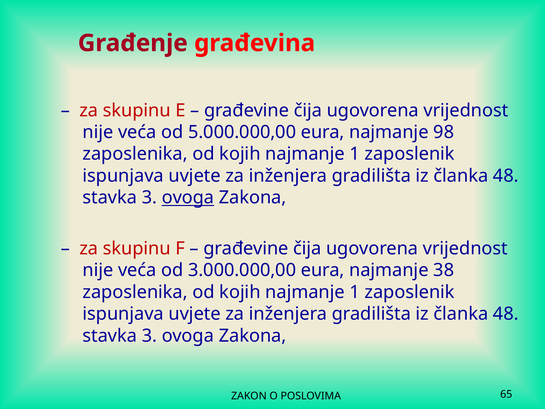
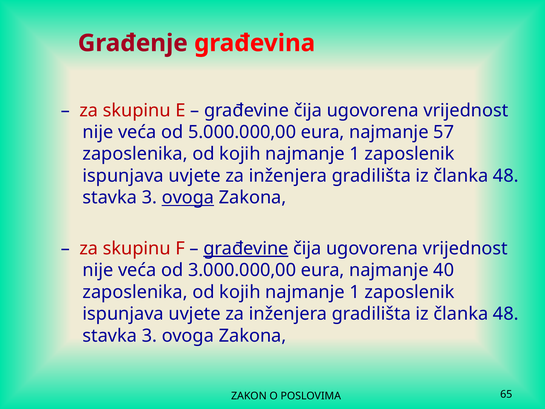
98: 98 -> 57
građevine at (246, 248) underline: none -> present
38: 38 -> 40
